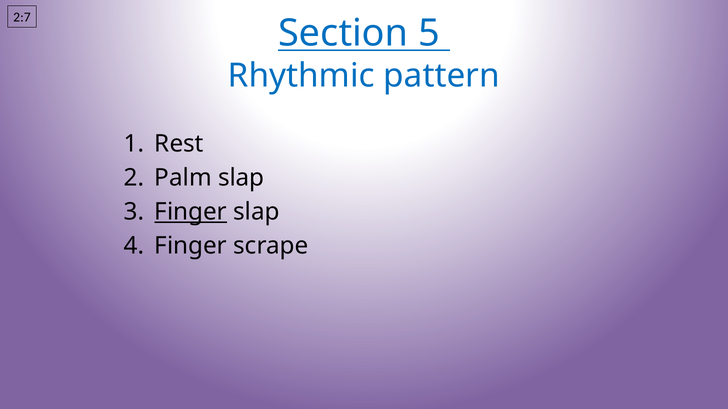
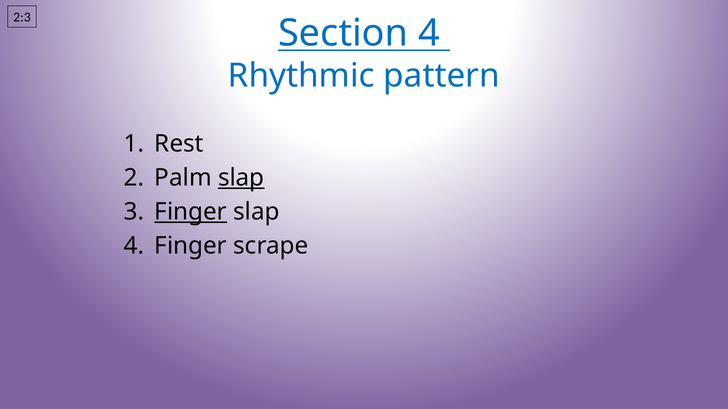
2:7: 2:7 -> 2:3
Section 5: 5 -> 4
slap at (241, 178) underline: none -> present
